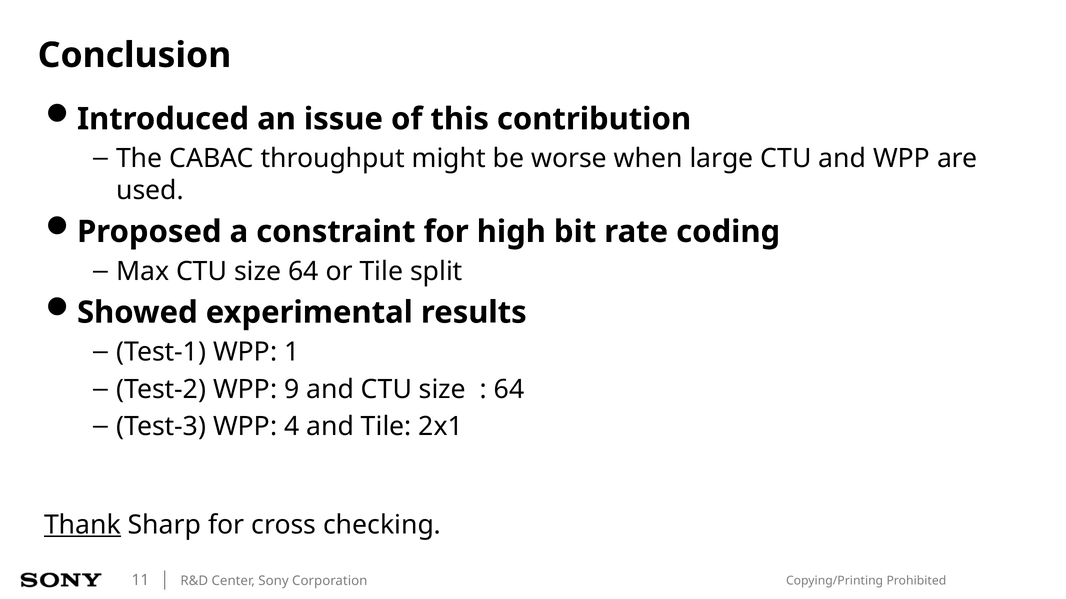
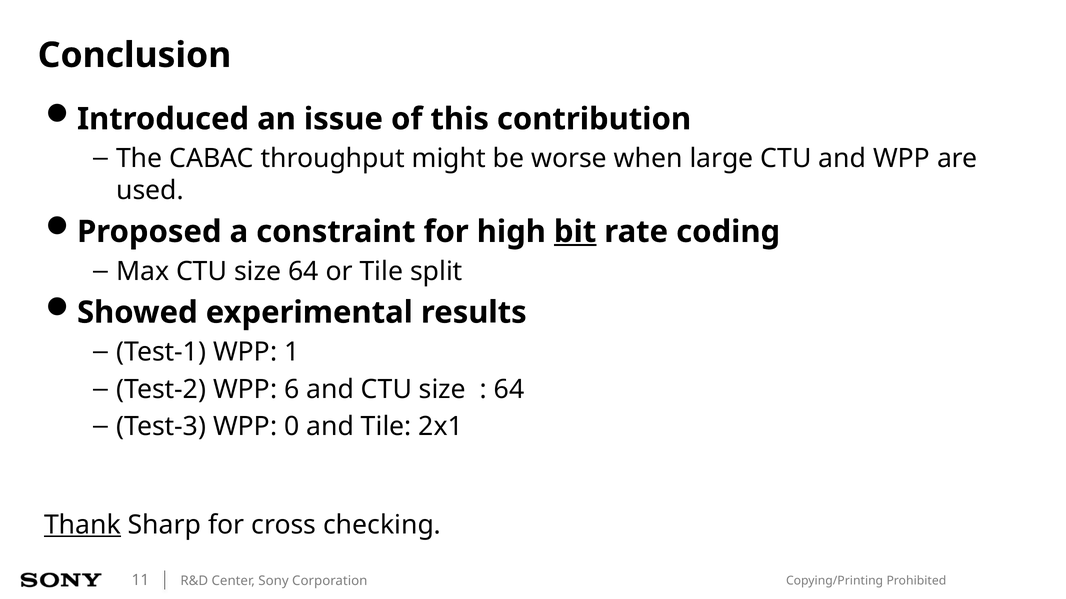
bit underline: none -> present
9: 9 -> 6
4: 4 -> 0
